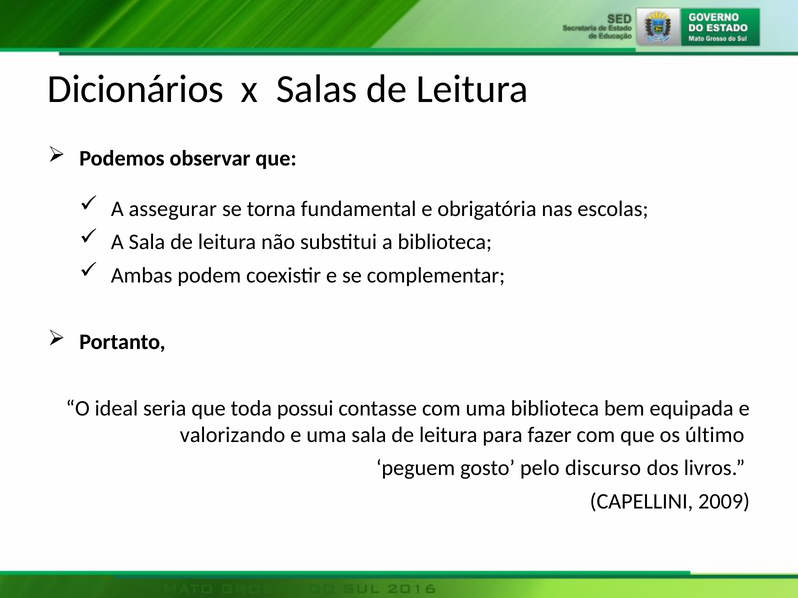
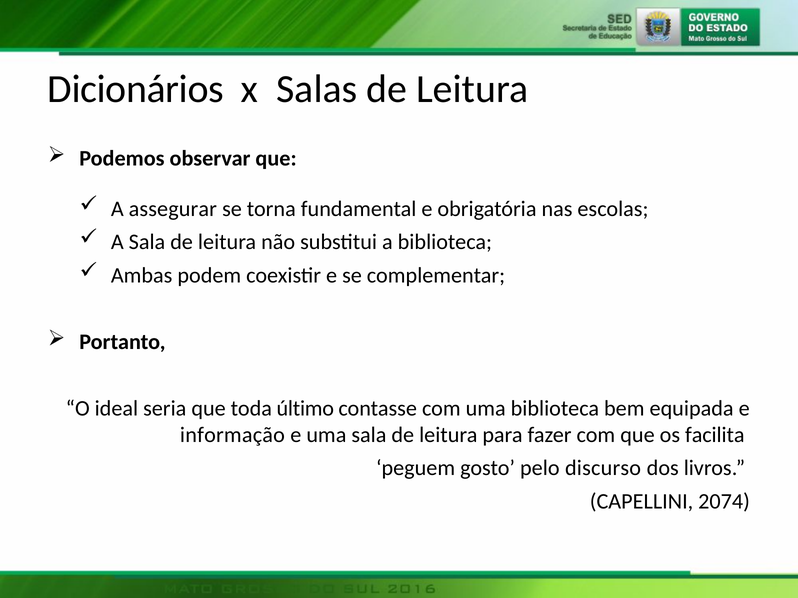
possui: possui -> último
valorizando: valorizando -> informação
último: último -> facilita
2009: 2009 -> 2074
